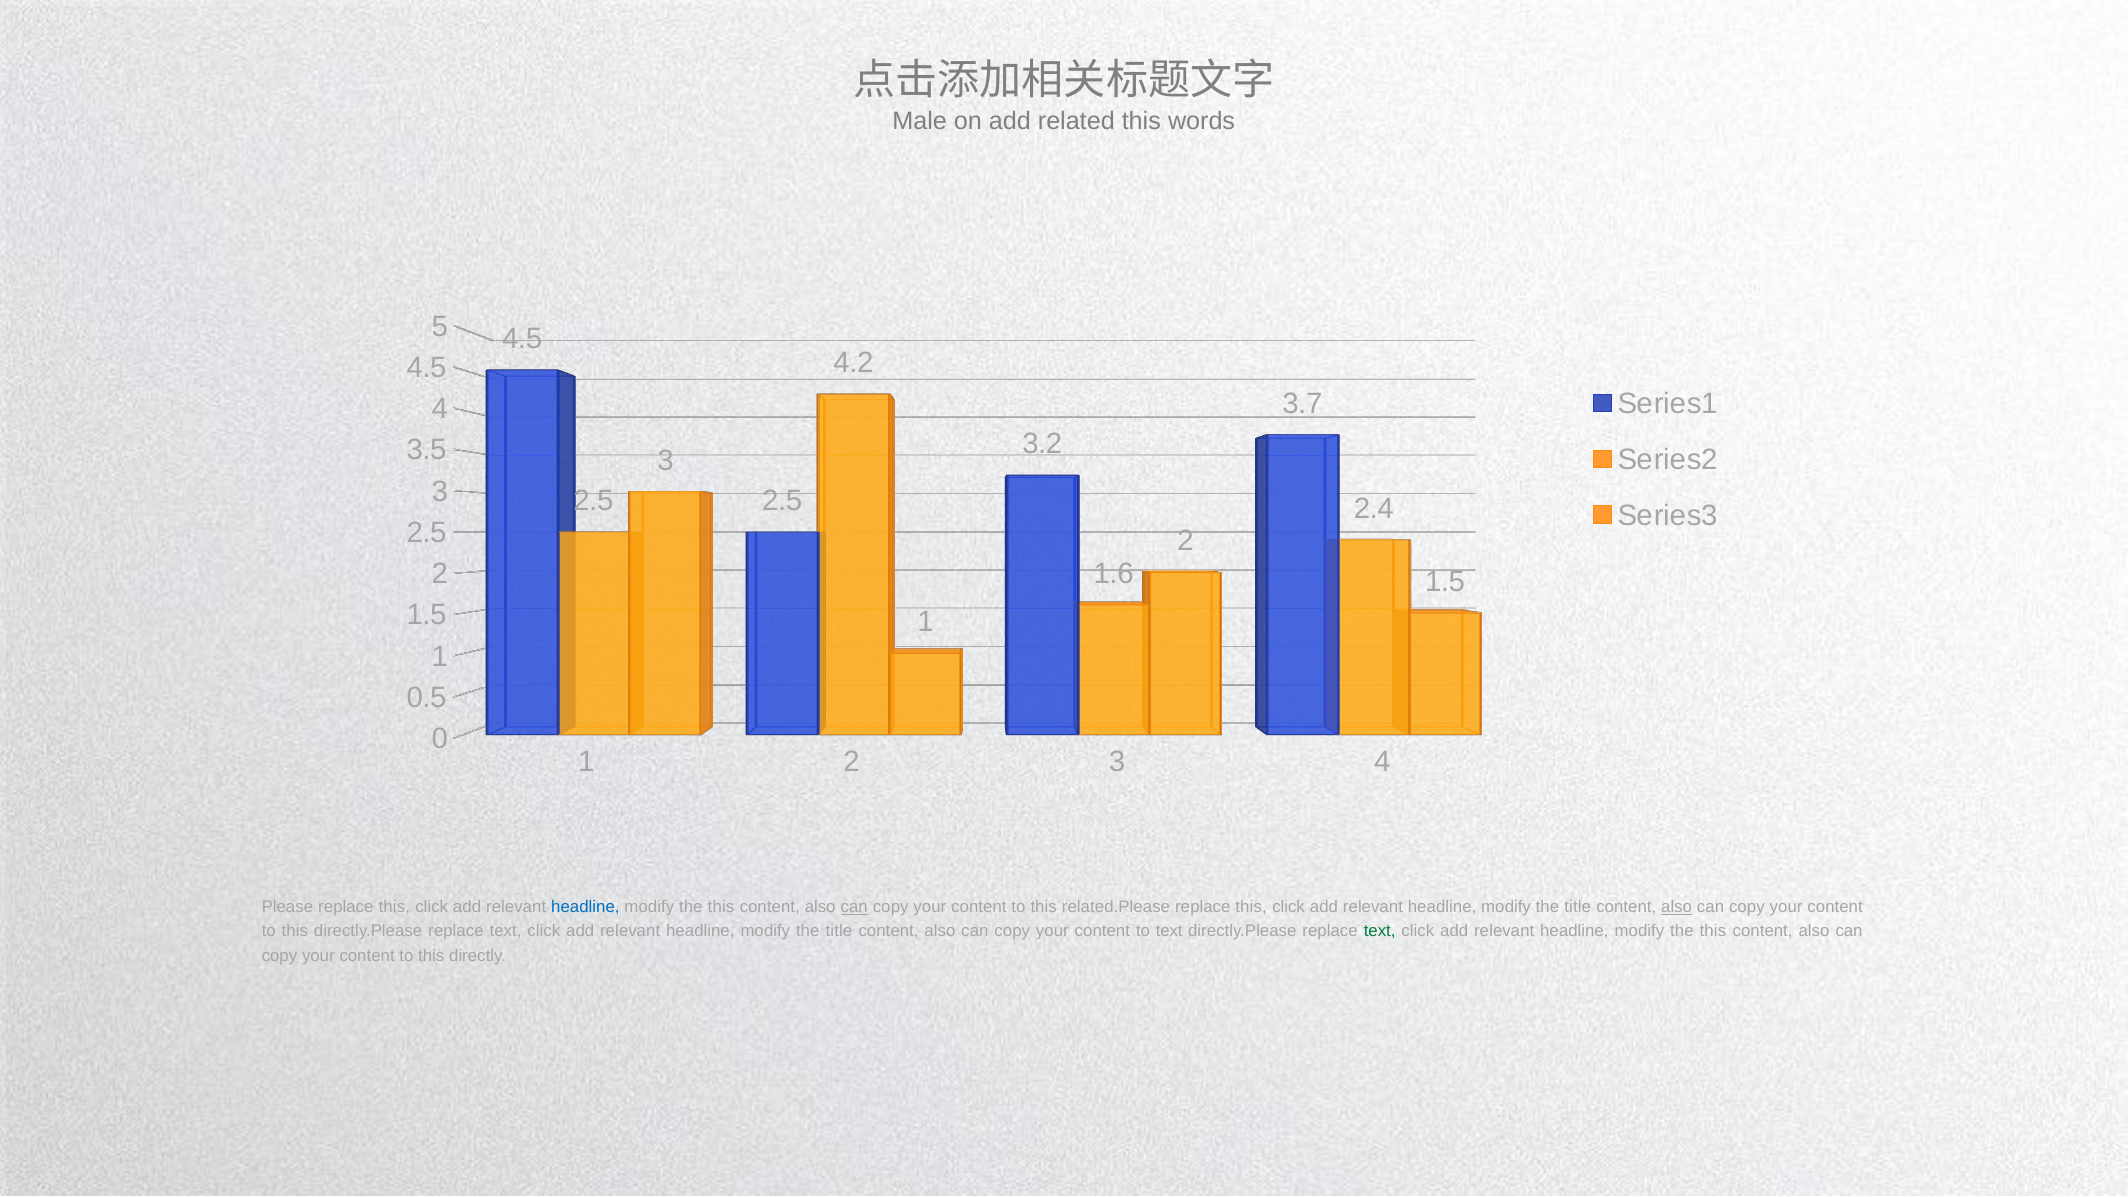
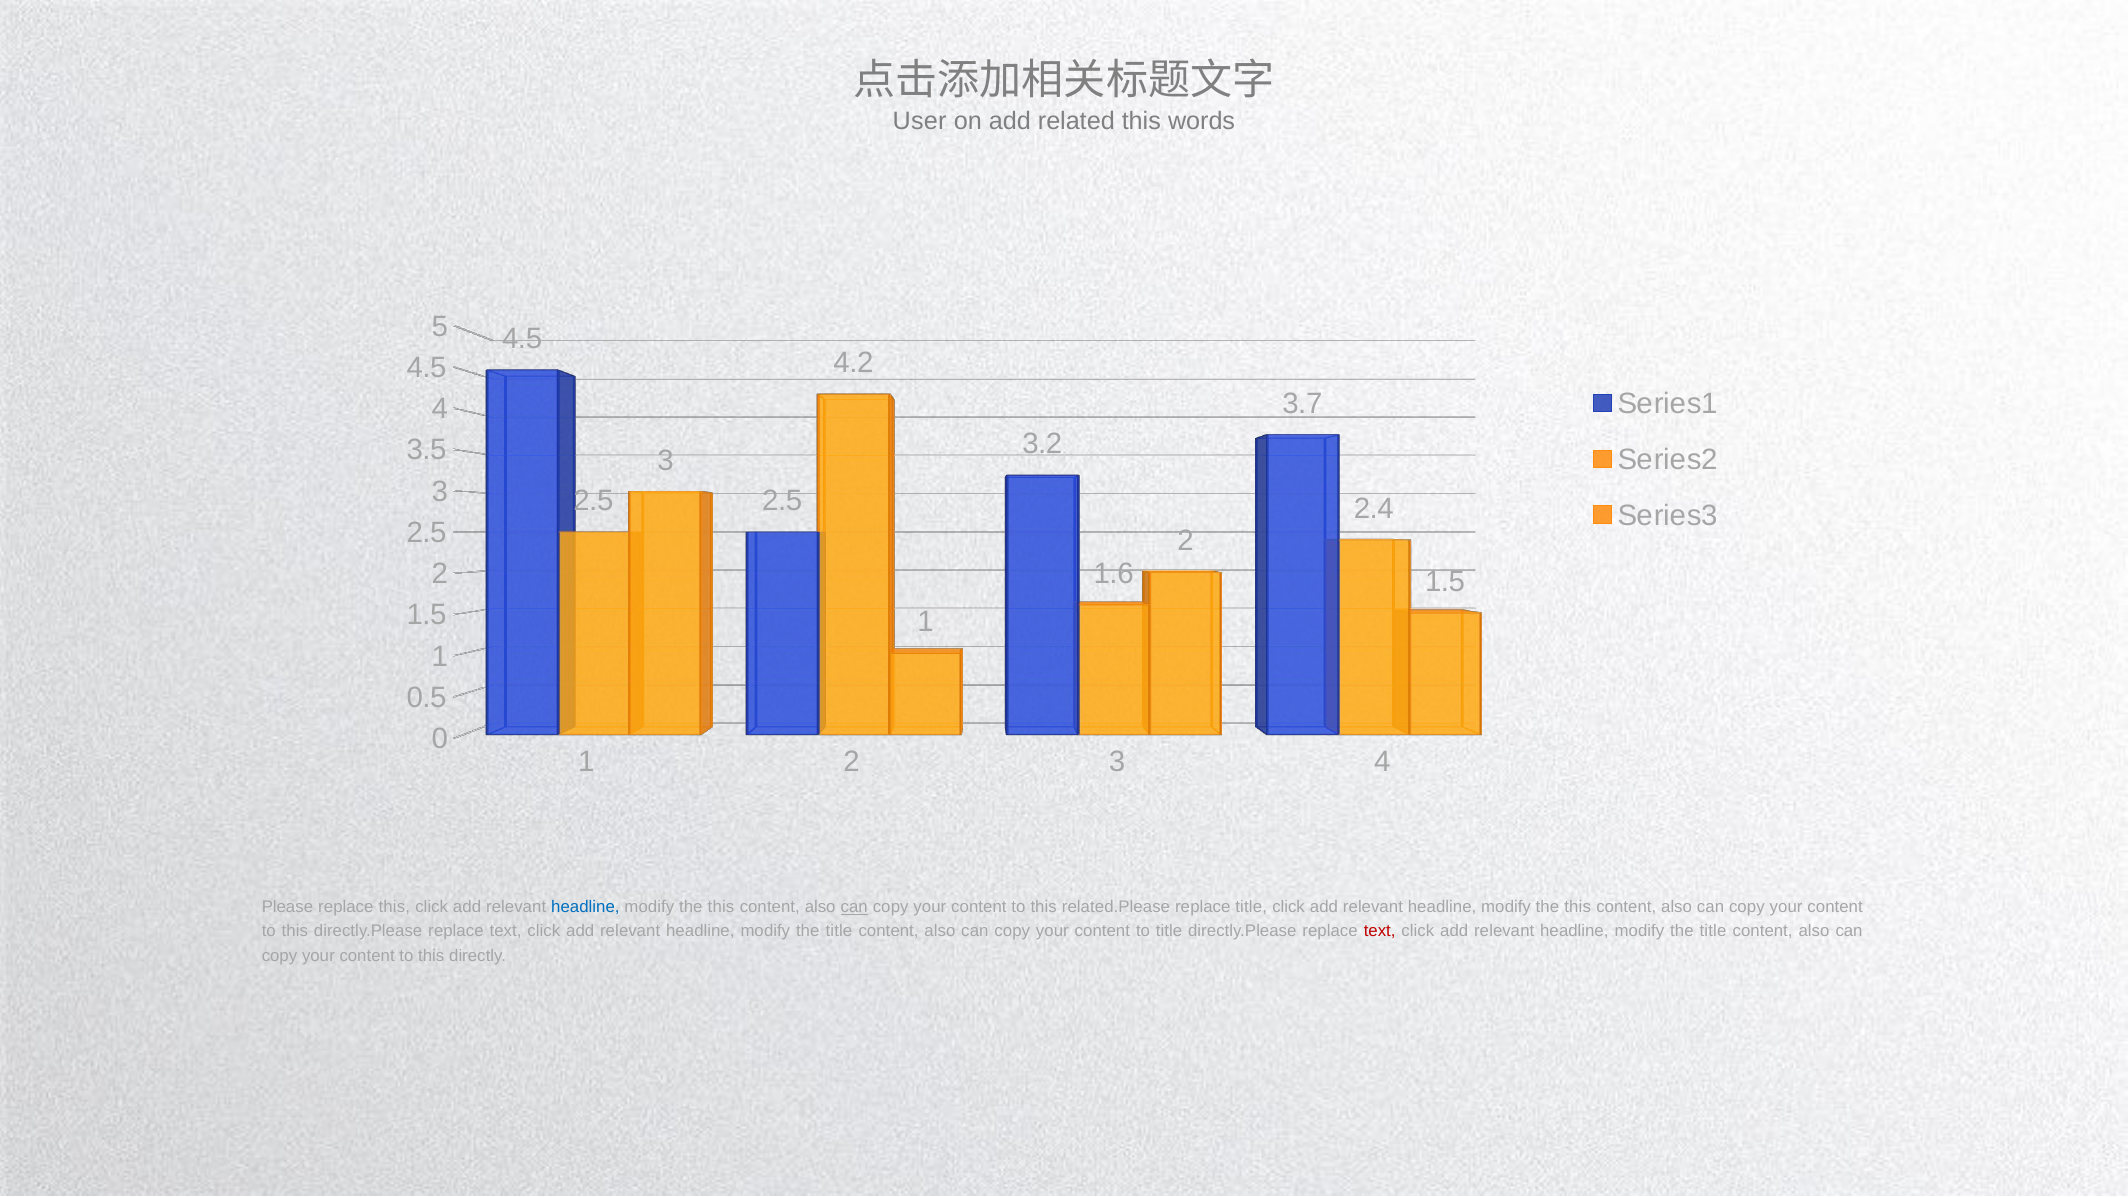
Male: Male -> User
this at (1251, 907): this -> title
title at (1578, 907): title -> this
also at (1677, 907) underline: present -> none
to text: text -> title
text at (1380, 931) colour: green -> red
this at (1713, 931): this -> title
